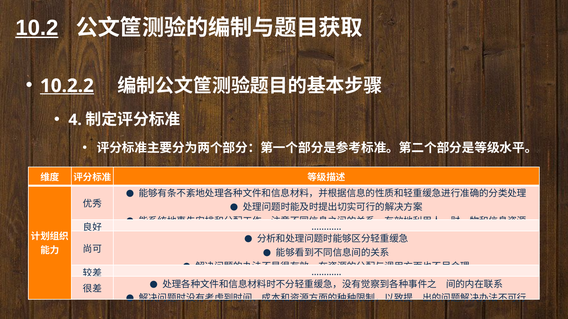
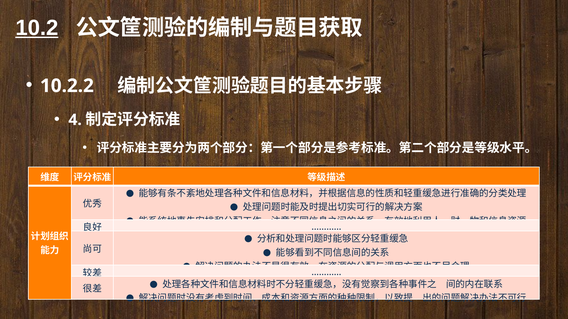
10.2.2 underline: present -> none
